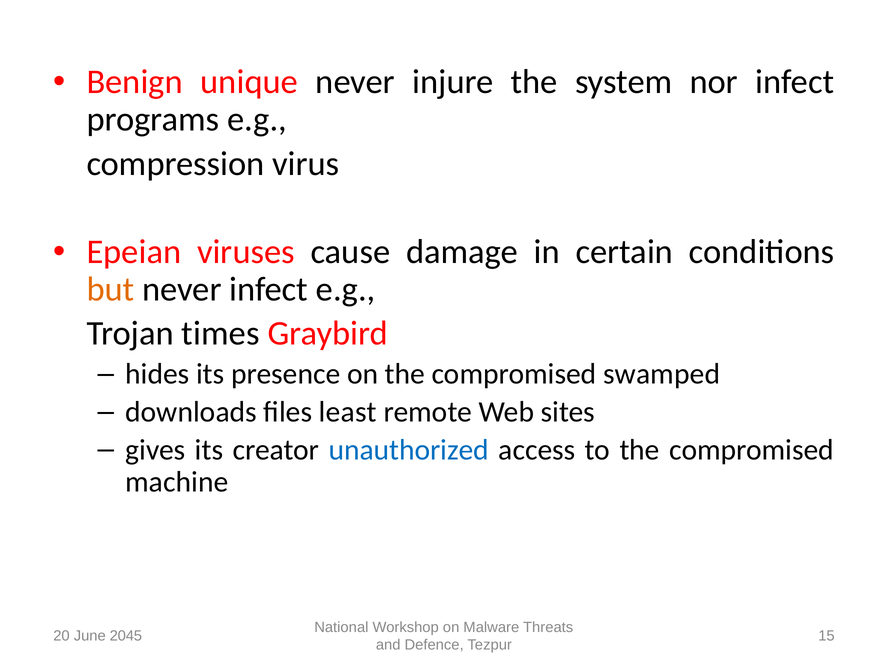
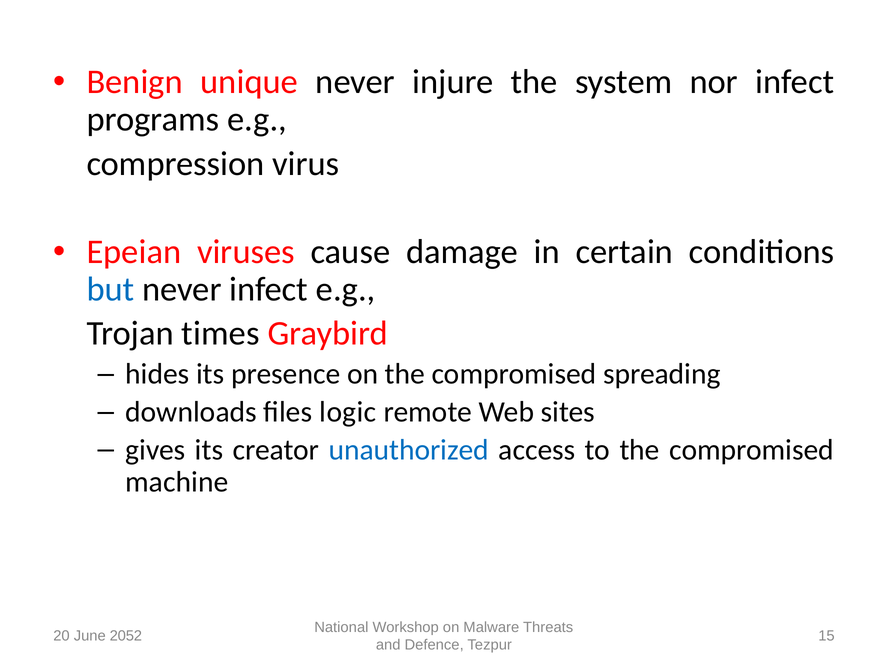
but colour: orange -> blue
swamped: swamped -> spreading
least: least -> logic
2045: 2045 -> 2052
